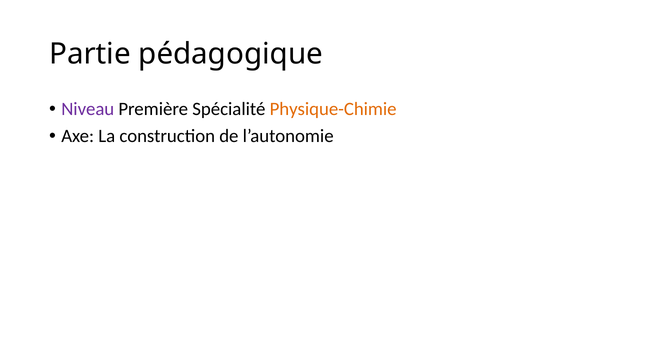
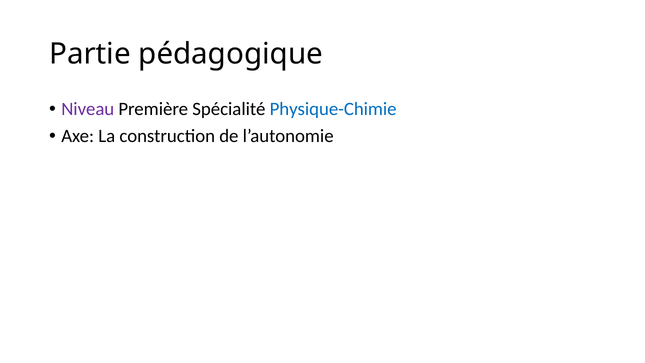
Physique-Chimie colour: orange -> blue
